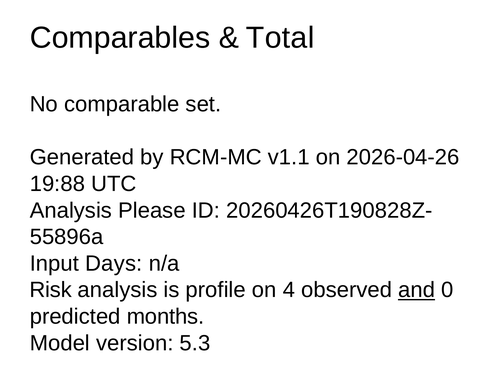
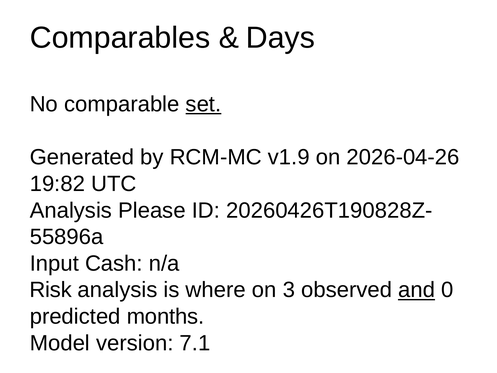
Total: Total -> Days
set underline: none -> present
v1.1: v1.1 -> v1.9
19:88: 19:88 -> 19:82
Days: Days -> Cash
profile: profile -> where
4: 4 -> 3
5.3: 5.3 -> 7.1
